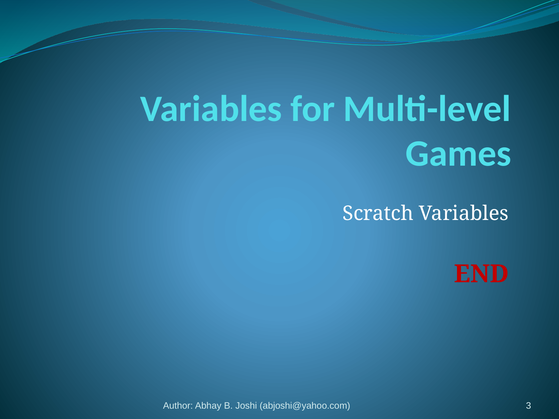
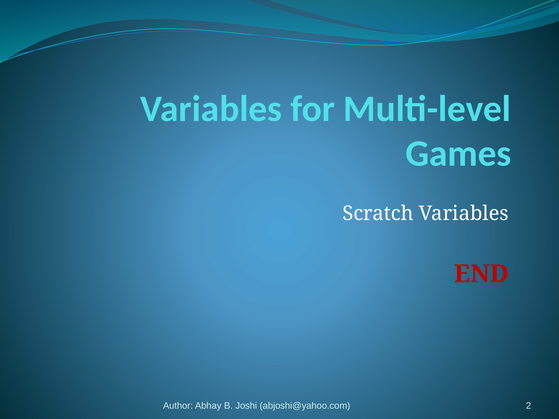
3: 3 -> 2
